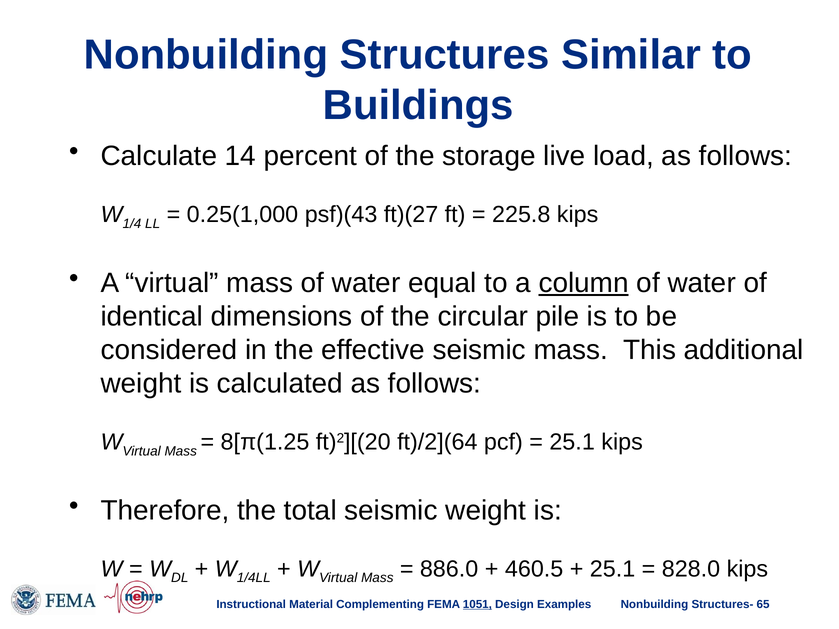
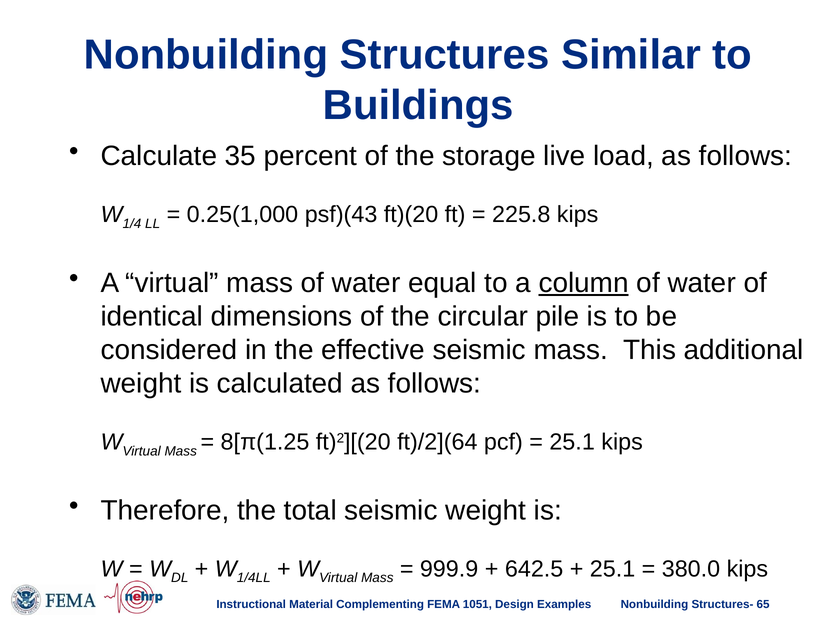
14: 14 -> 35
ft)(27: ft)(27 -> ft)(20
886.0: 886.0 -> 999.9
460.5: 460.5 -> 642.5
828.0: 828.0 -> 380.0
1051 underline: present -> none
